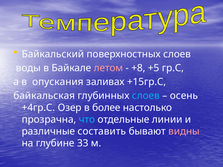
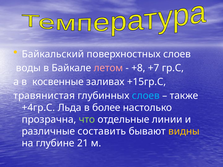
+5: +5 -> +7
опускания: опускания -> косвенные
байкальская: байкальская -> травянистая
осень: осень -> также
Озер: Озер -> Льда
что colour: light blue -> light green
видны colour: pink -> yellow
33: 33 -> 21
